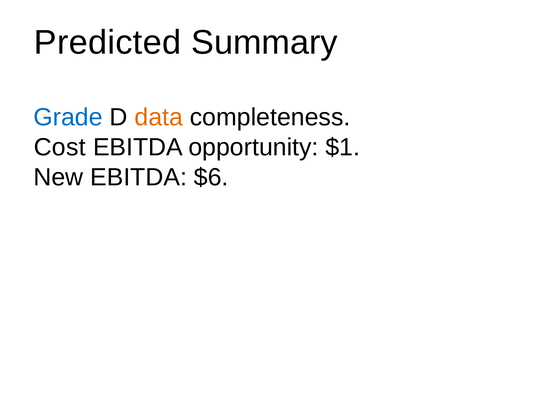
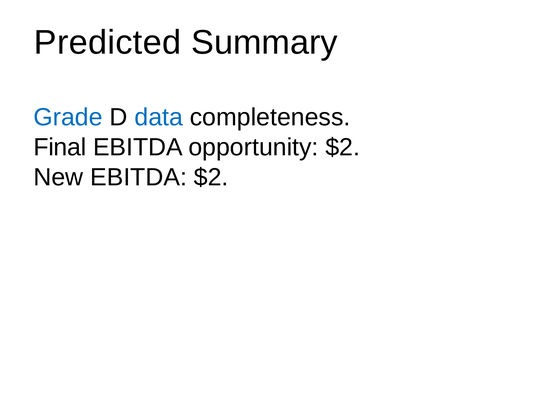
data colour: orange -> blue
Cost: Cost -> Final
opportunity $1: $1 -> $2
EBITDA $6: $6 -> $2
